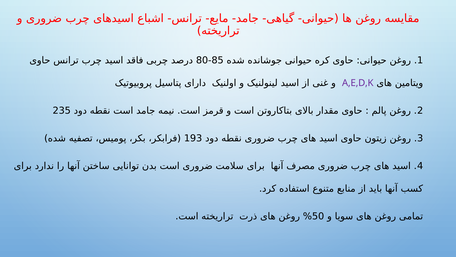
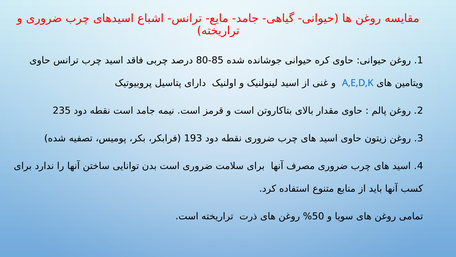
A,E,D,K colour: purple -> blue
